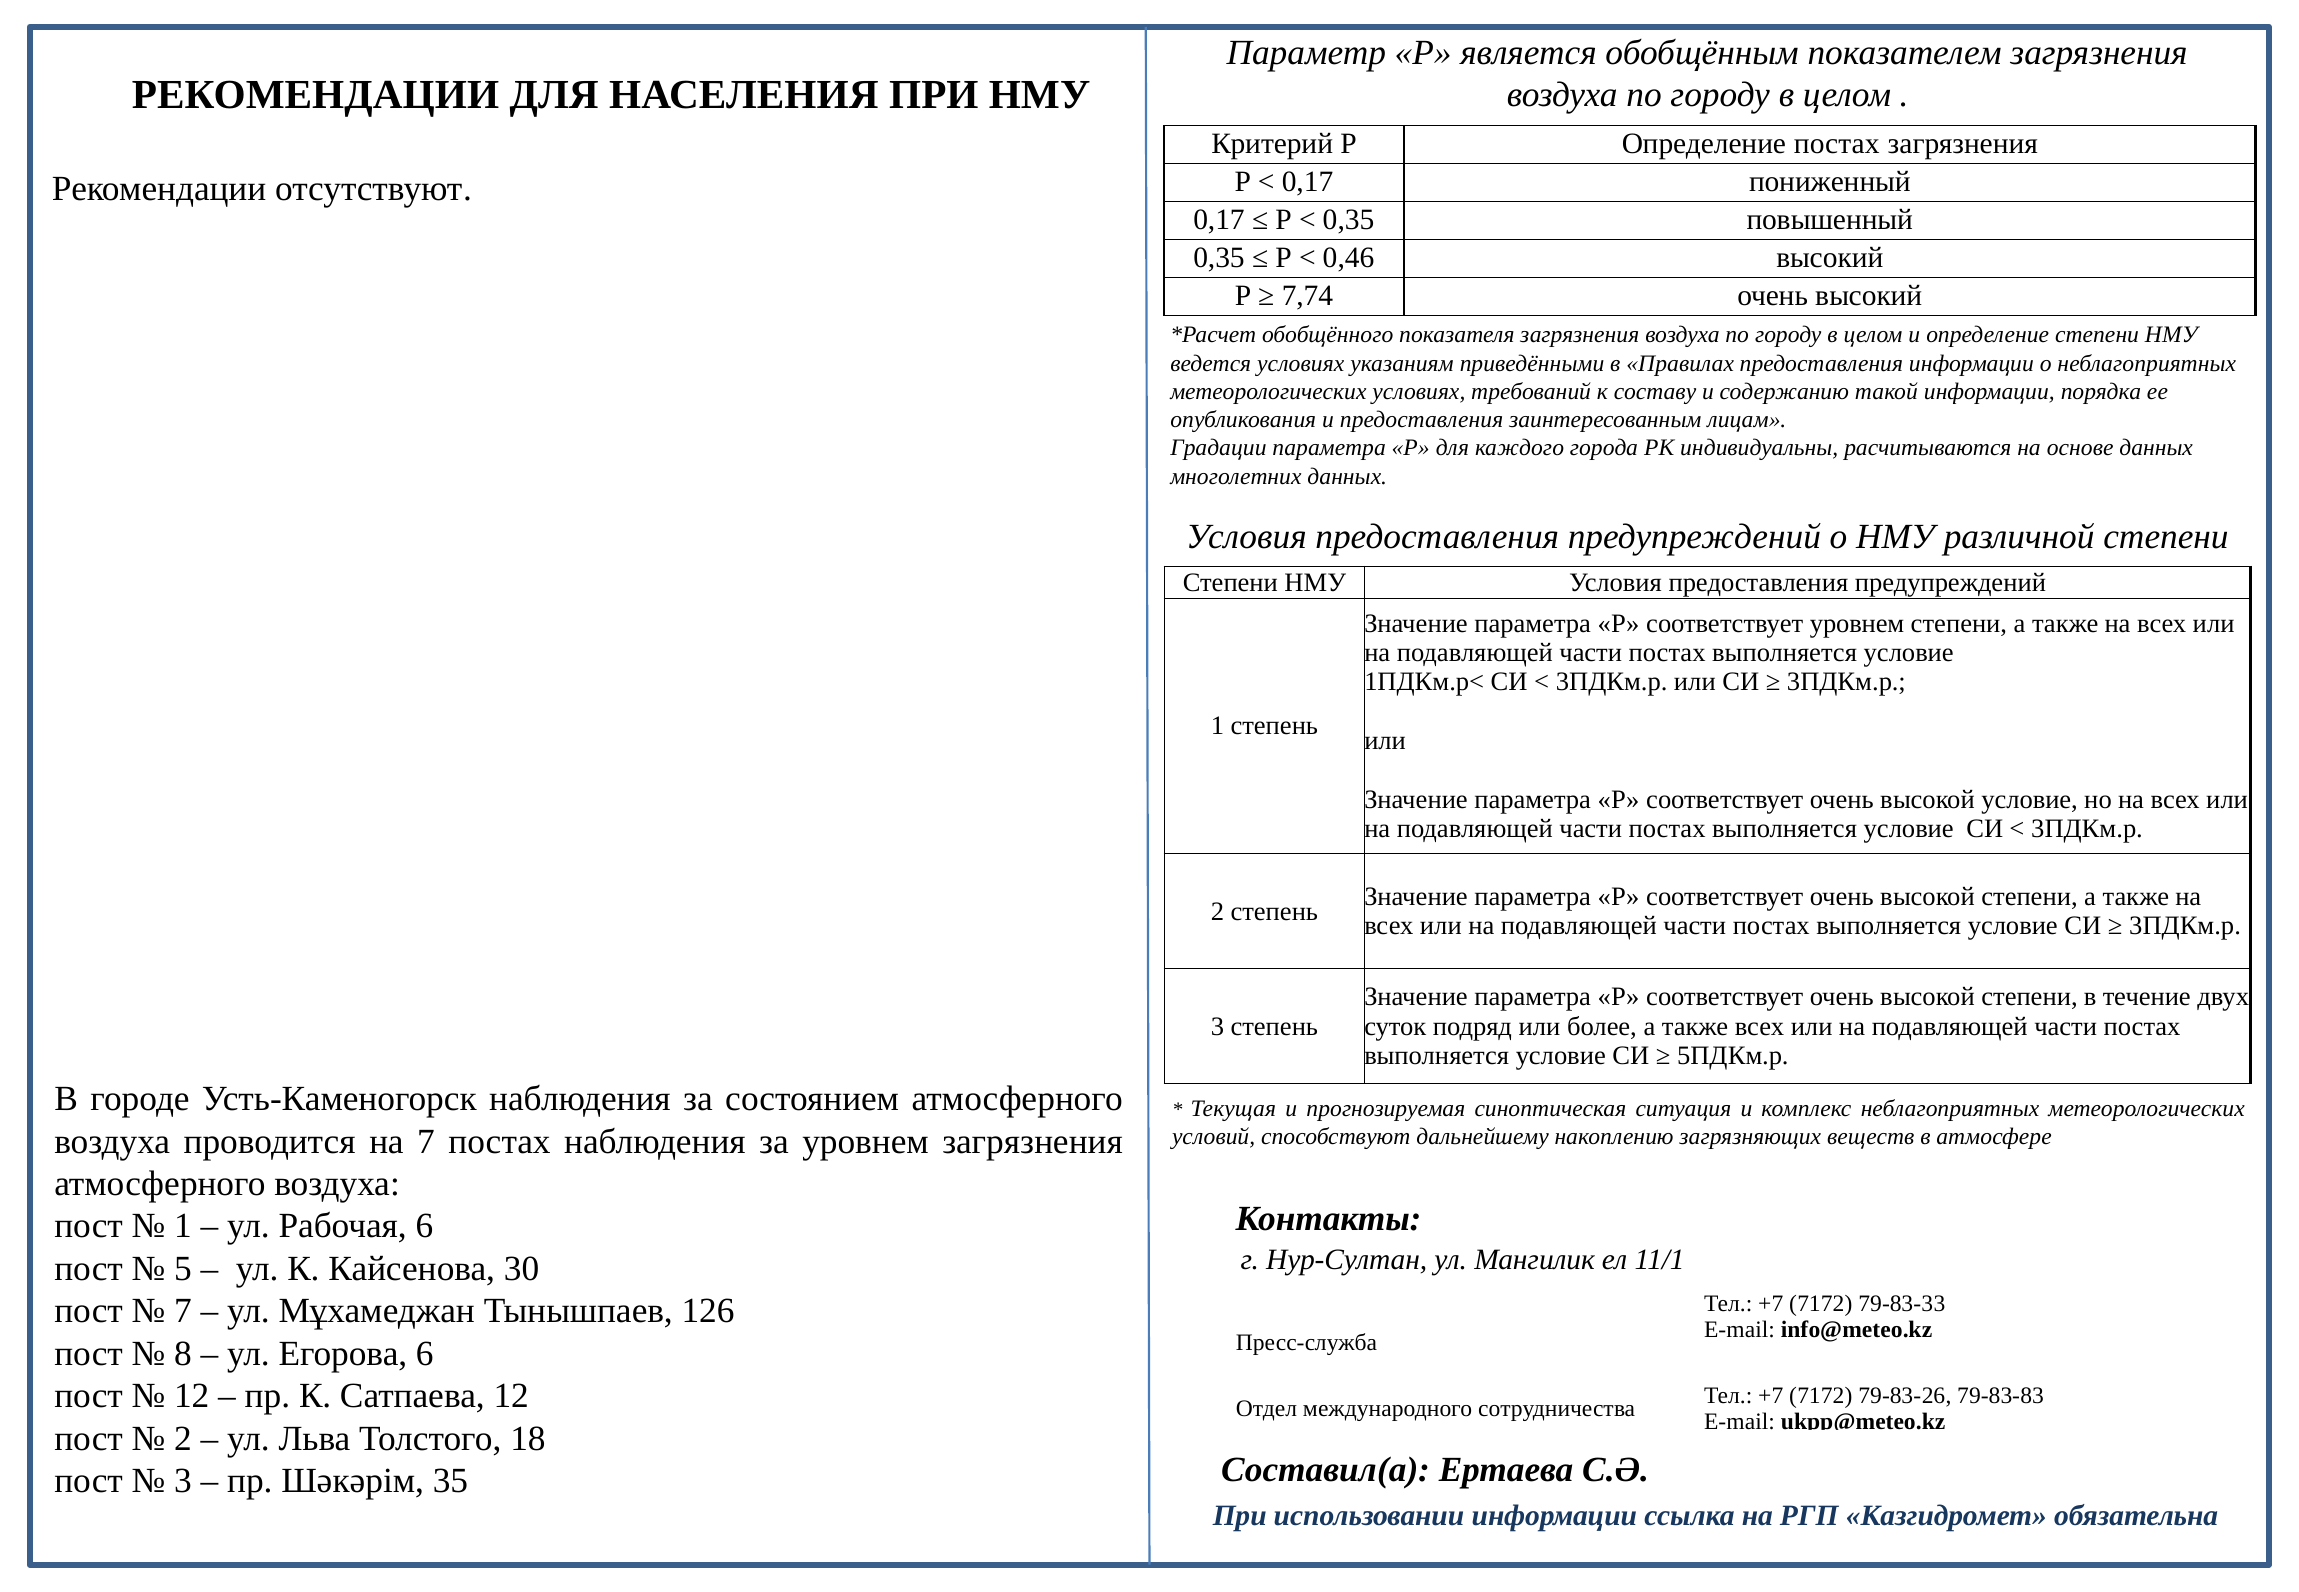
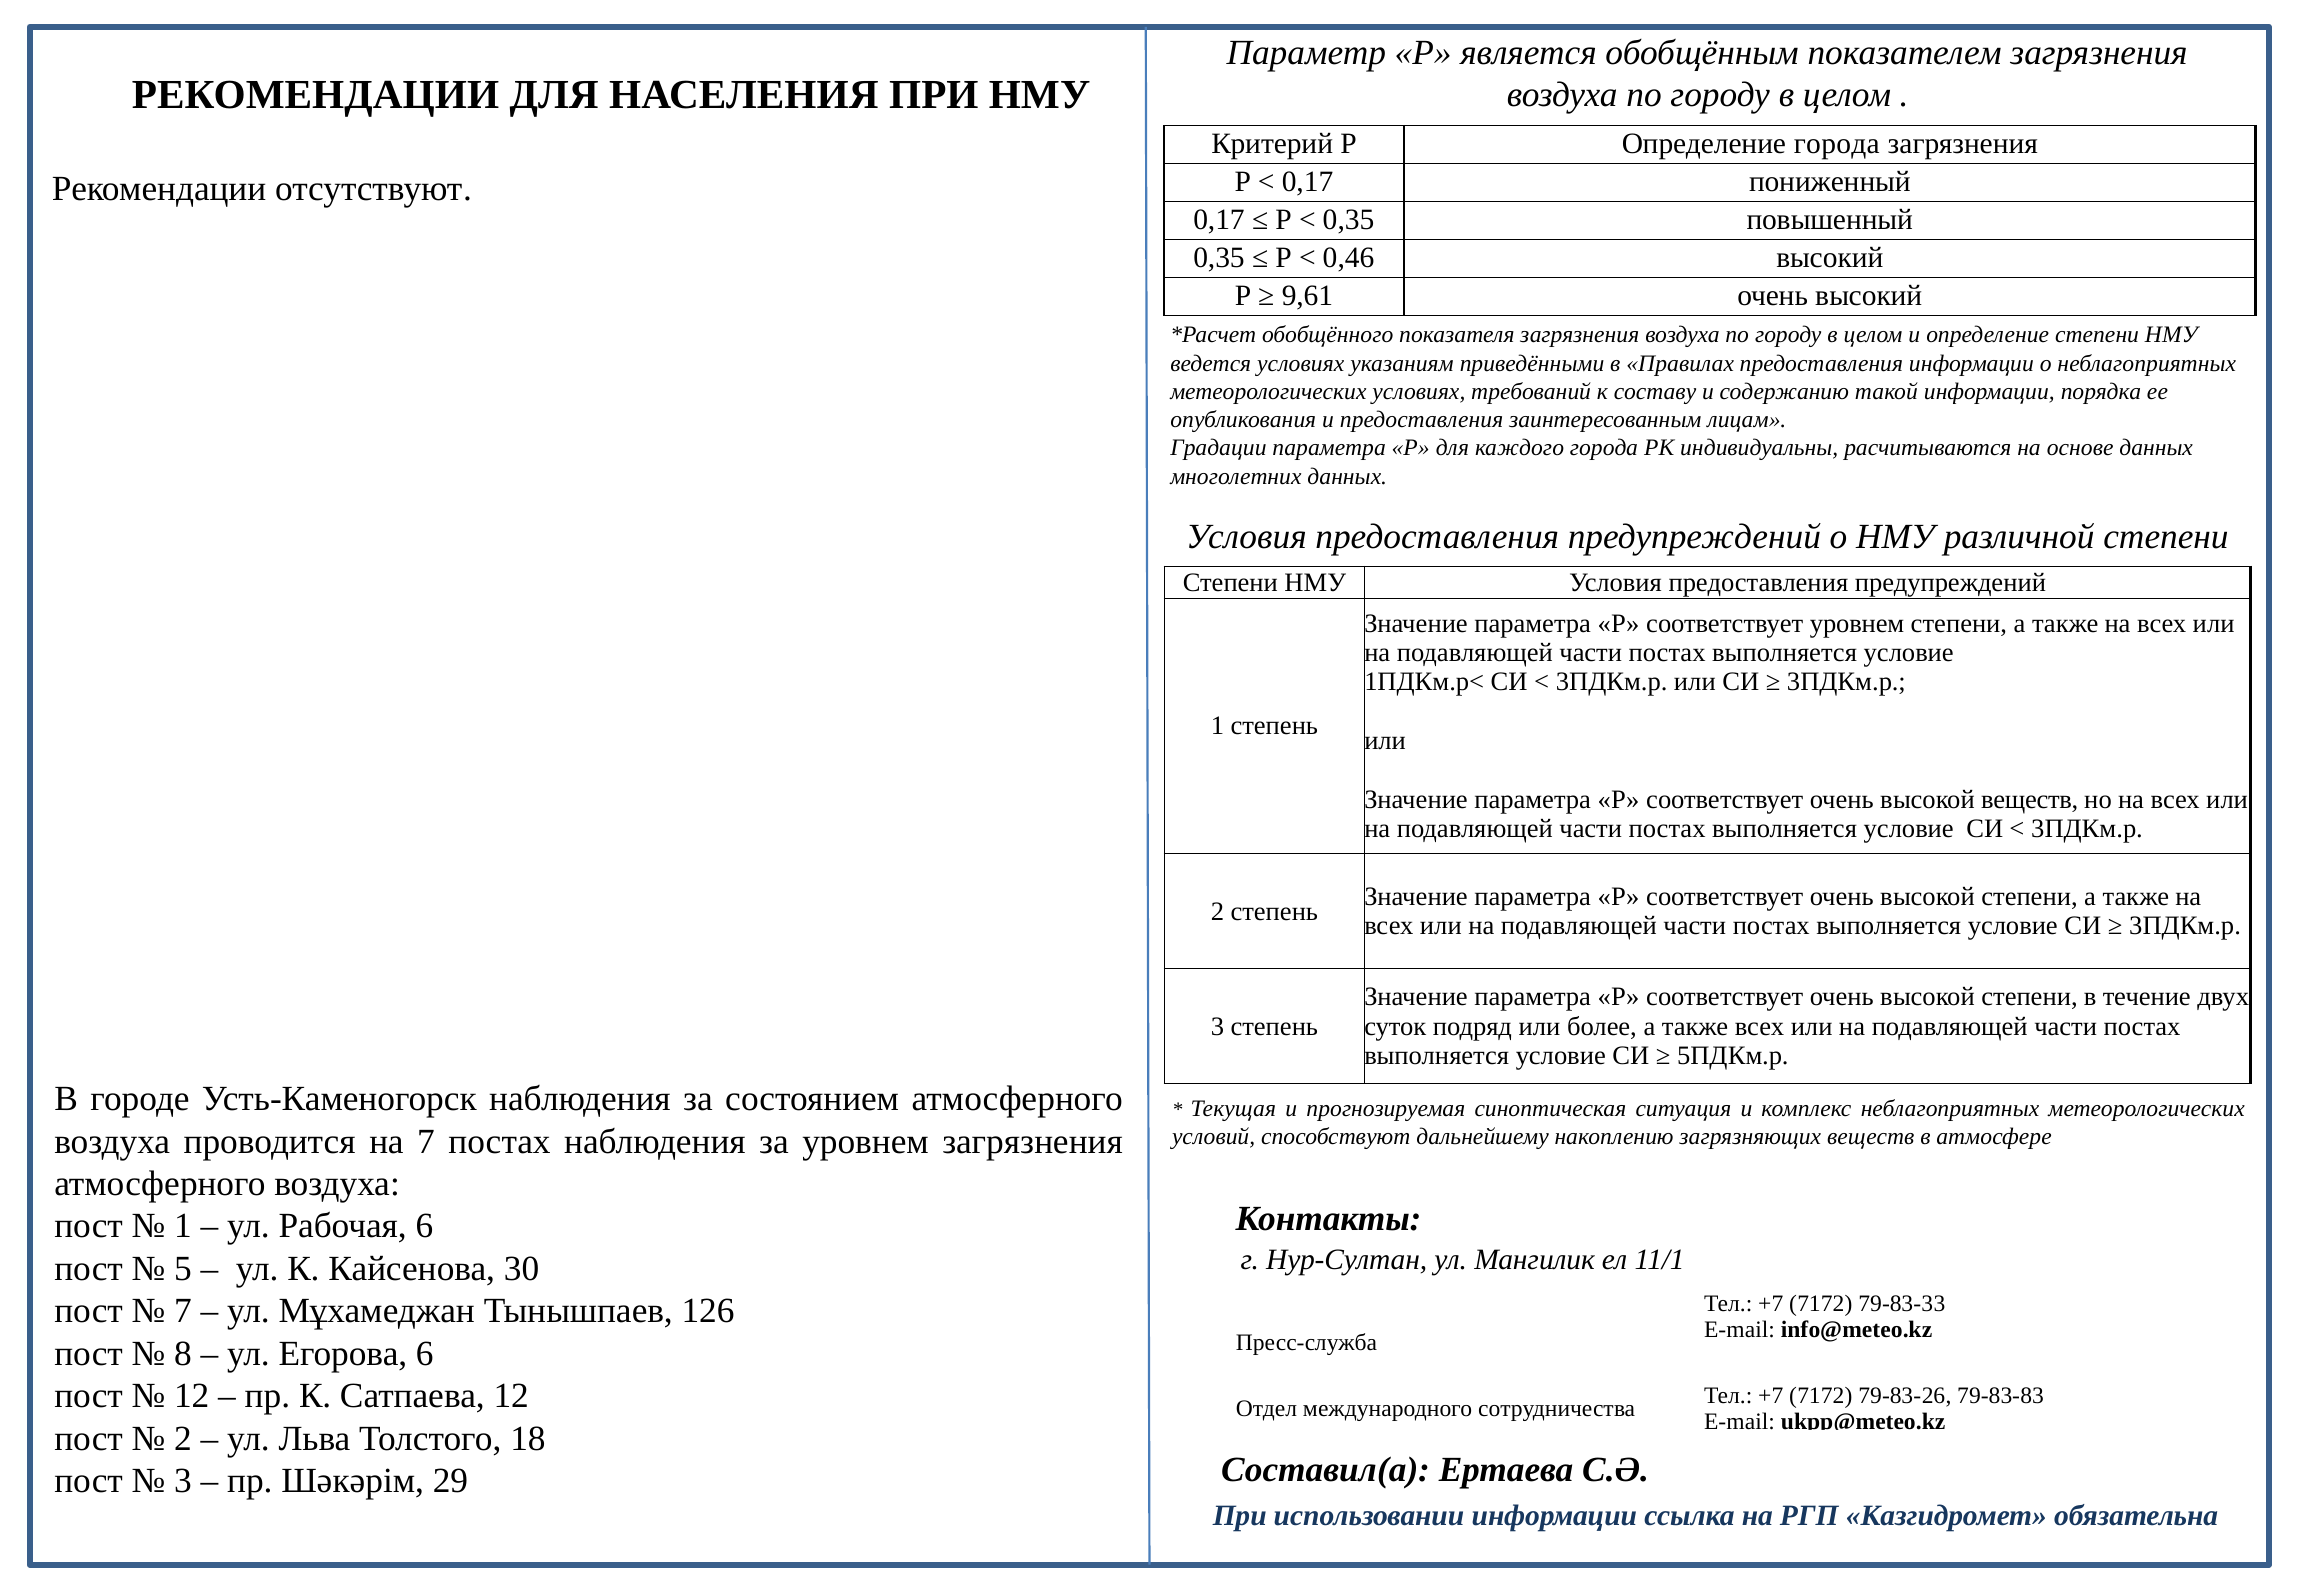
Определение постах: постах -> города
7,74: 7,74 -> 9,61
высокой условие: условие -> веществ
35: 35 -> 29
